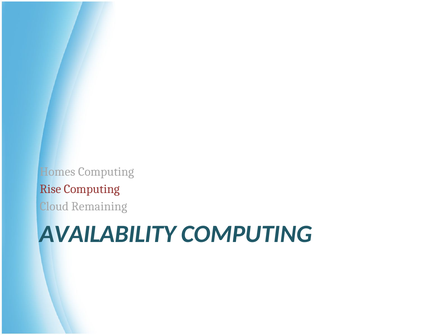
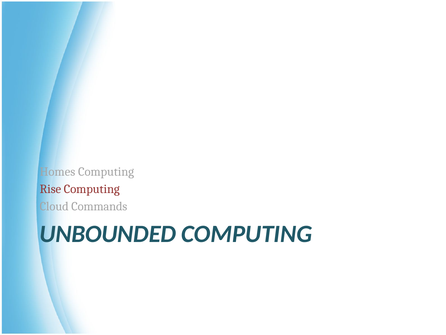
Remaining: Remaining -> Commands
AVAILABILITY: AVAILABILITY -> UNBOUNDED
